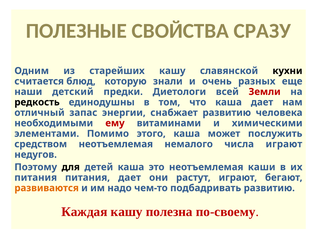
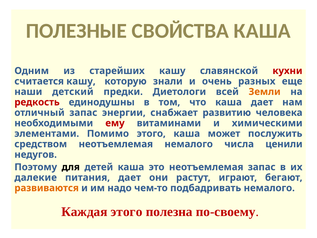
СВОЙСТВА СРАЗУ: СРАЗУ -> КАША
кухни colour: black -> red
считается блюд: блюд -> кашу
Земли colour: red -> orange
редкость colour: black -> red
числа играют: играют -> ценили
неотъемлемая каши: каши -> запас
питания at (36, 177): питания -> далекие
подбадривать развитию: развитию -> немалого
Каждая кашу: кашу -> этого
